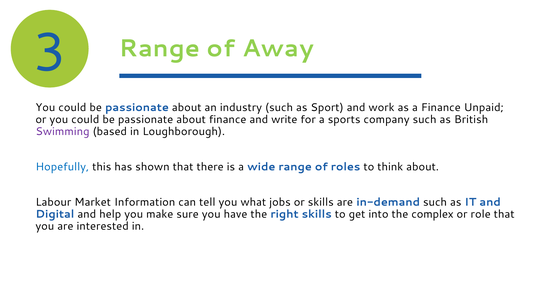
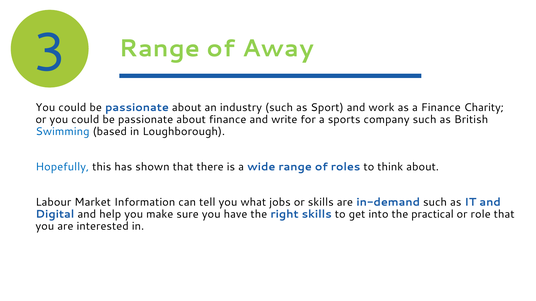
Unpaid: Unpaid -> Charity
Swimming colour: purple -> blue
complex: complex -> practical
